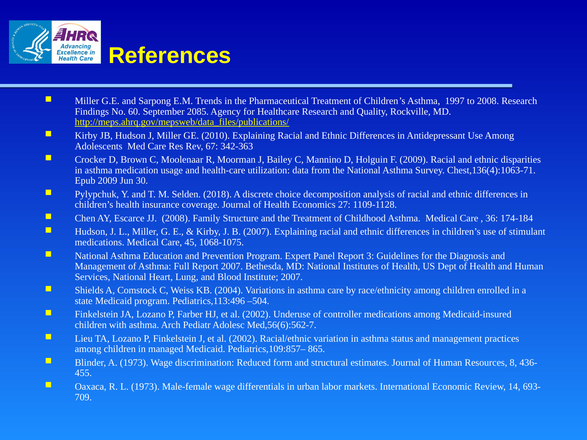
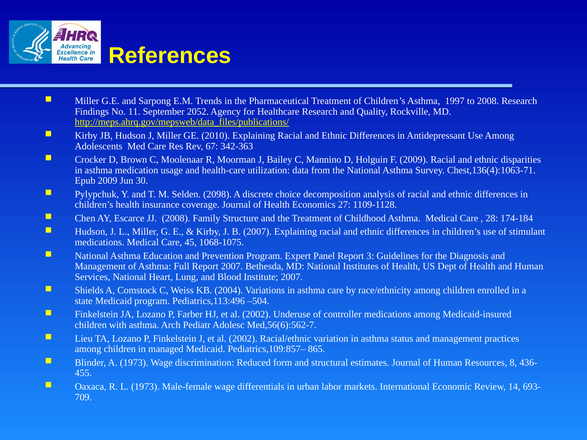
60: 60 -> 11
2085: 2085 -> 2052
2018: 2018 -> 2098
36: 36 -> 28
